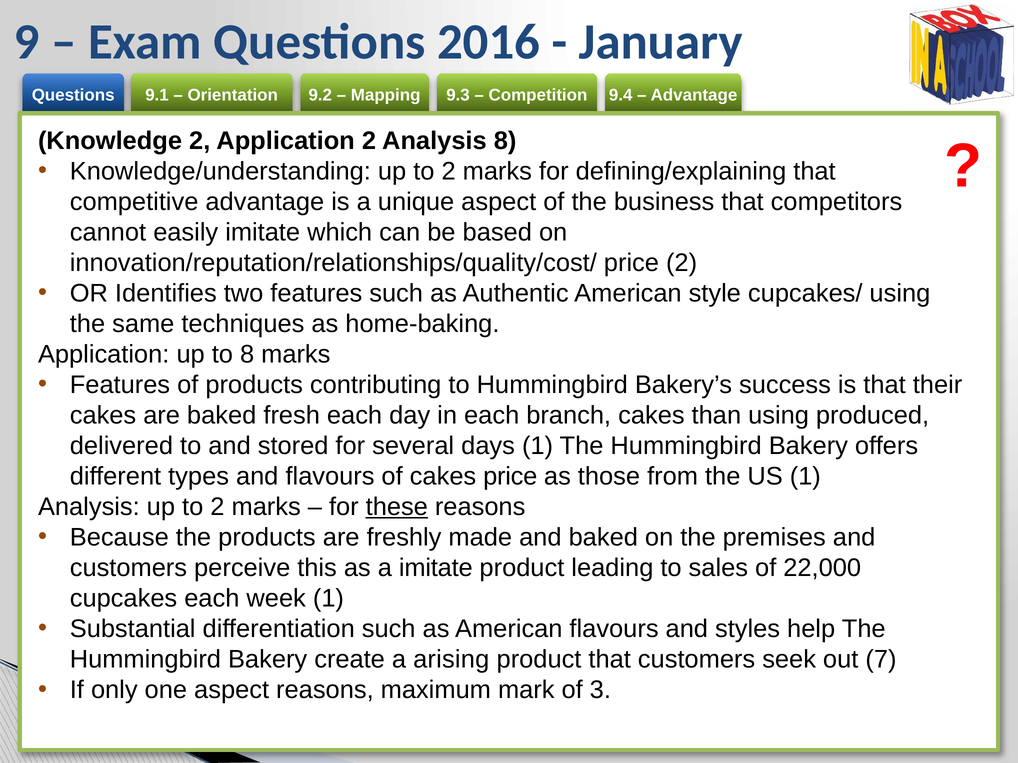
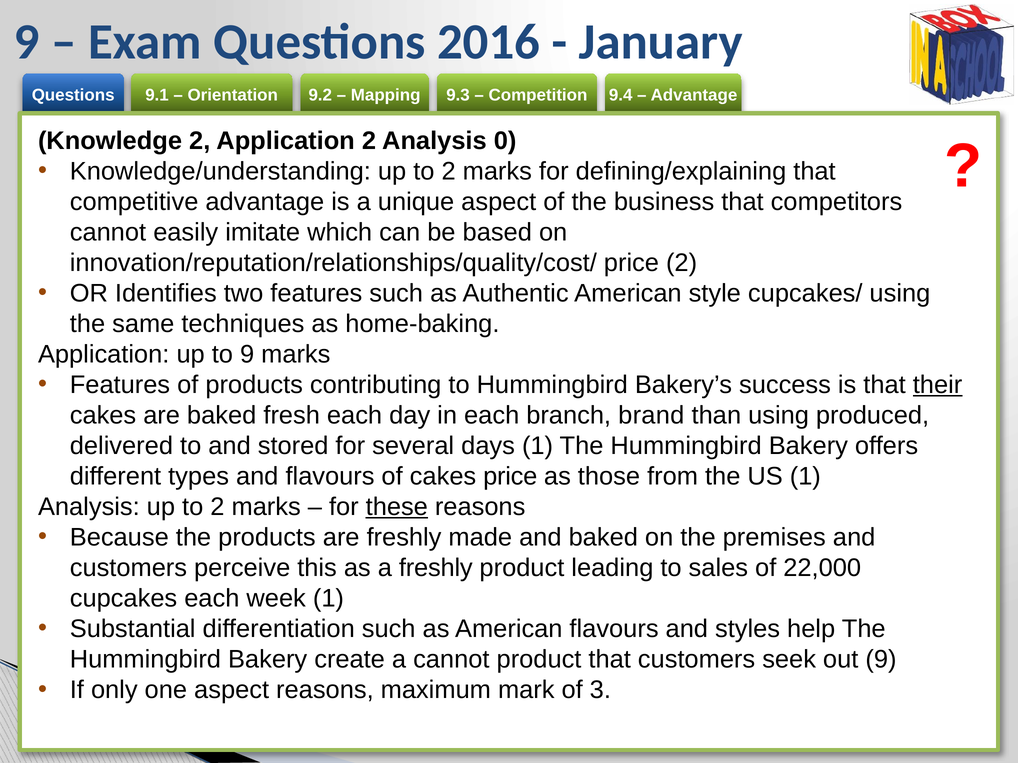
Analysis 8: 8 -> 0
to 8: 8 -> 9
their underline: none -> present
branch cakes: cakes -> brand
a imitate: imitate -> freshly
a arising: arising -> cannot
out 7: 7 -> 9
